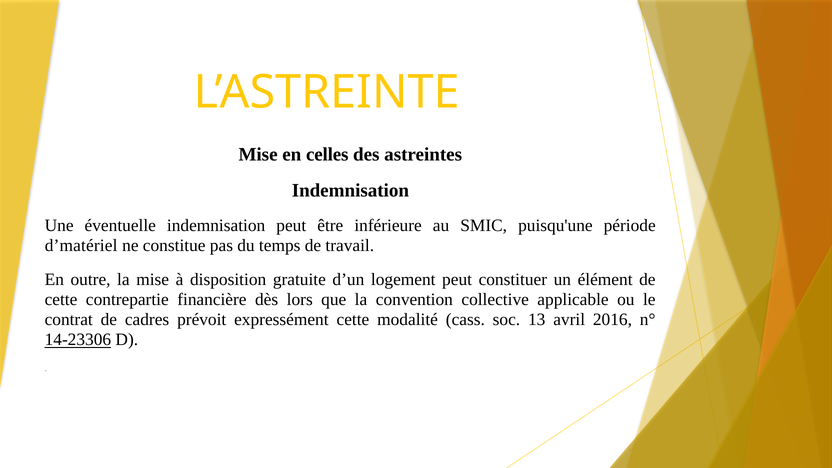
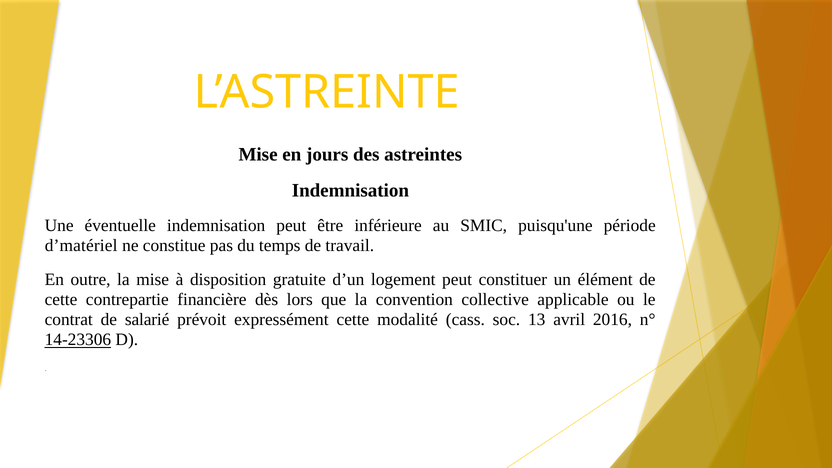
celles: celles -> jours
cadres: cadres -> salarié
